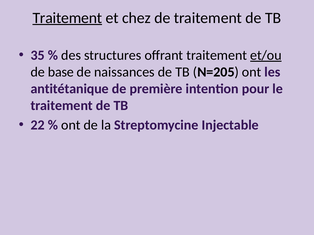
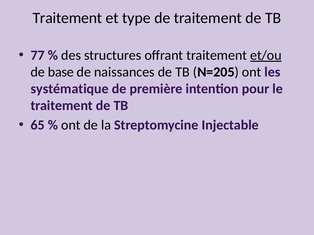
Traitement at (67, 18) underline: present -> none
chez: chez -> type
35: 35 -> 77
antitétanique: antitétanique -> systématique
22: 22 -> 65
